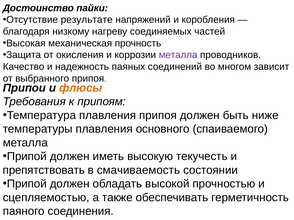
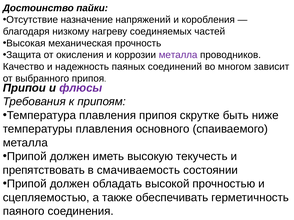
результате: результате -> назначение
флюсы colour: orange -> purple
припоя должен: должен -> скрутке
